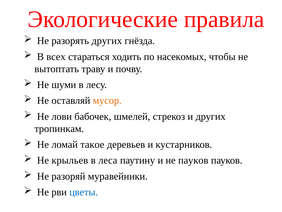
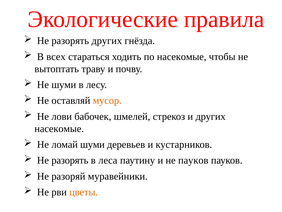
по насекомых: насекомых -> насекомые
тропинкам at (59, 128): тропинкам -> насекомые
ломай такое: такое -> шуми
крыльев at (70, 160): крыльев -> разорять
цветы colour: blue -> orange
